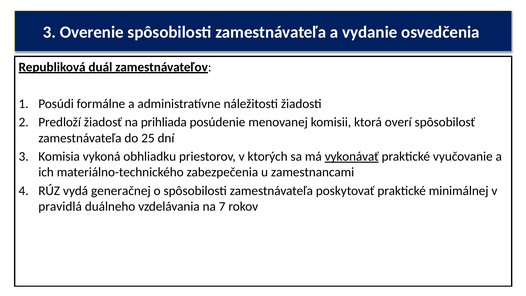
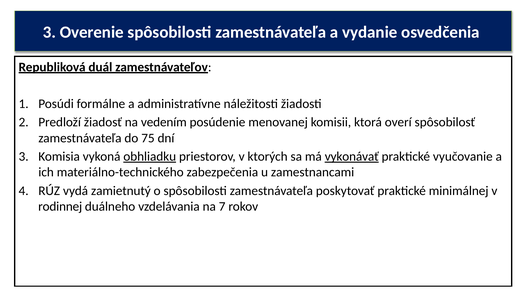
prihliada: prihliada -> vedením
25: 25 -> 75
obhliadku underline: none -> present
generačnej: generačnej -> zamietnutý
pravidlá: pravidlá -> rodinnej
